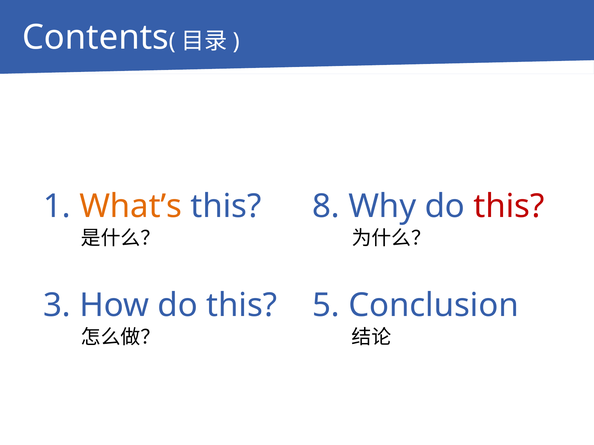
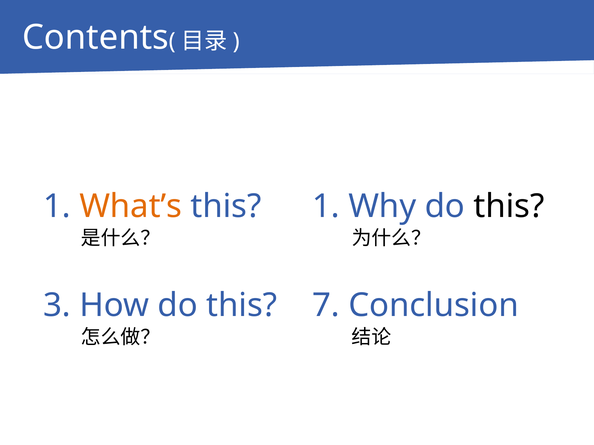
this 8: 8 -> 1
this at (509, 207) colour: red -> black
5: 5 -> 7
